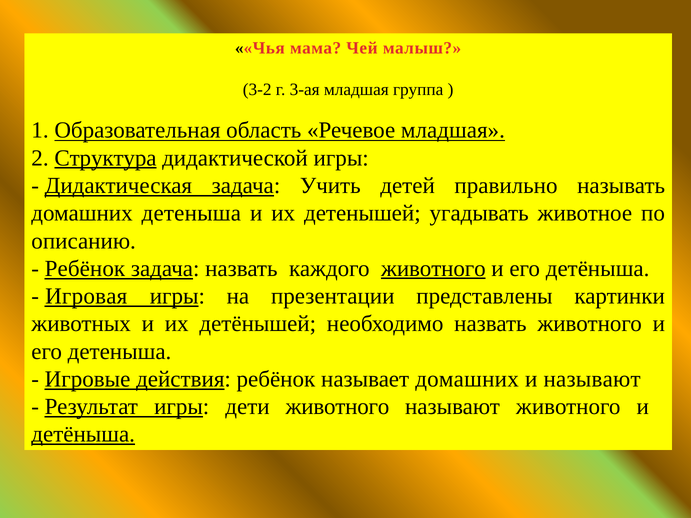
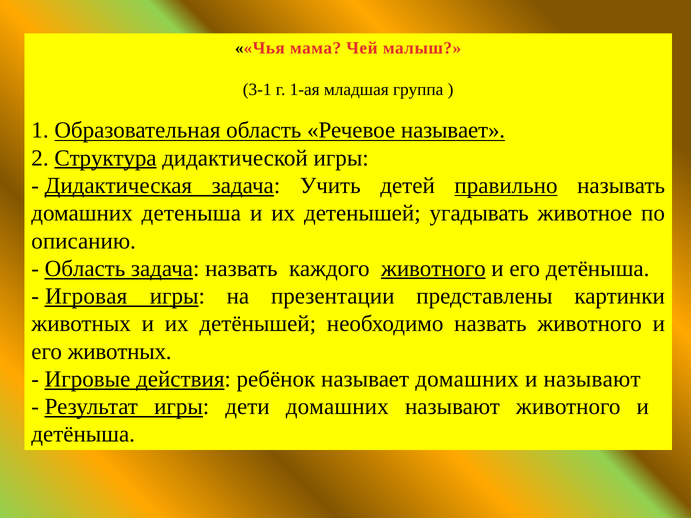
3-2: 3-2 -> 3-1
3-ая: 3-ая -> 1-ая
Речевое младшая: младшая -> называет
правильно underline: none -> present
Ребёнок at (85, 269): Ребёнок -> Область
его детеныша: детеныша -> животных
дети животного: животного -> домашних
детёныша at (83, 434) underline: present -> none
